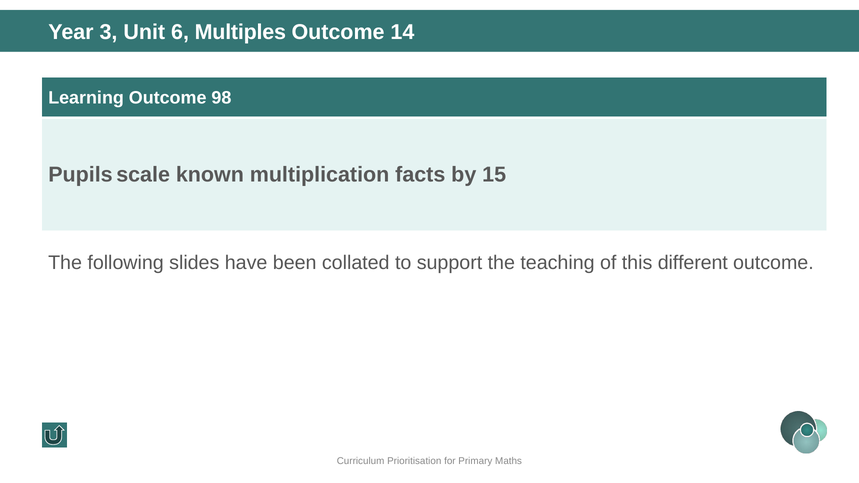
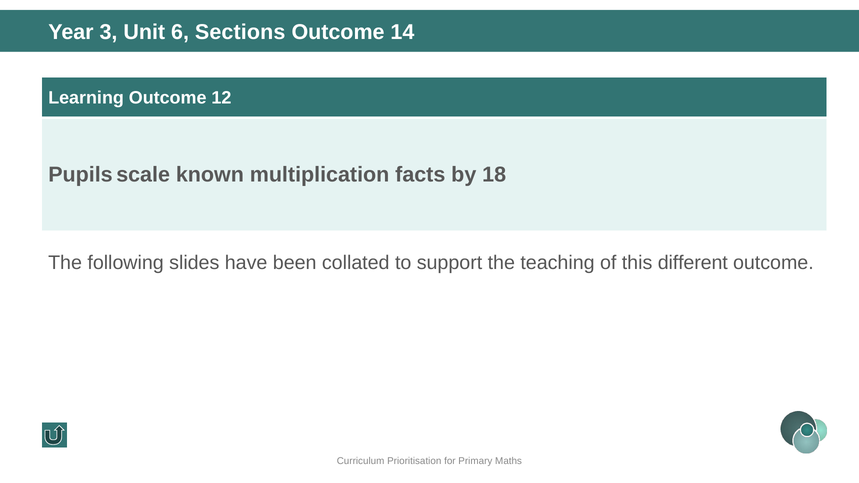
Multiples: Multiples -> Sections
98: 98 -> 12
15: 15 -> 18
